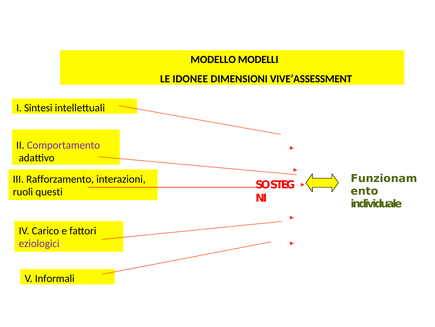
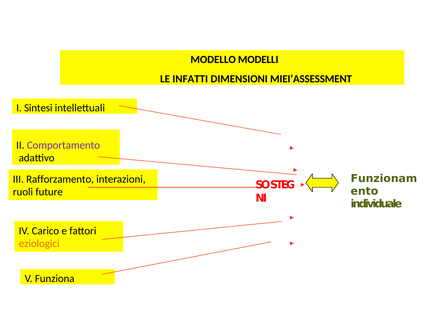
IDONEE: IDONEE -> INFATTI
VIVE’ASSESSMENT: VIVE’ASSESSMENT -> MIEI’ASSESSMENT
questi: questi -> future
eziologici colour: purple -> orange
Informali: Informali -> Funziona
